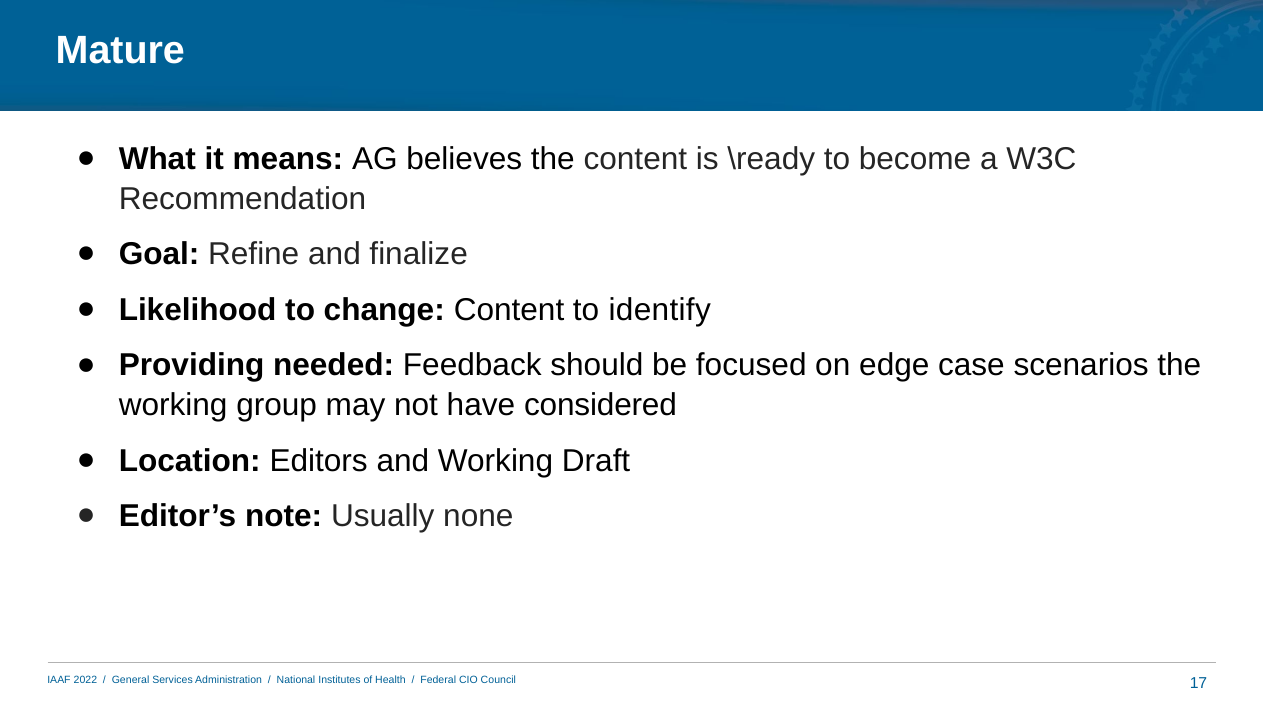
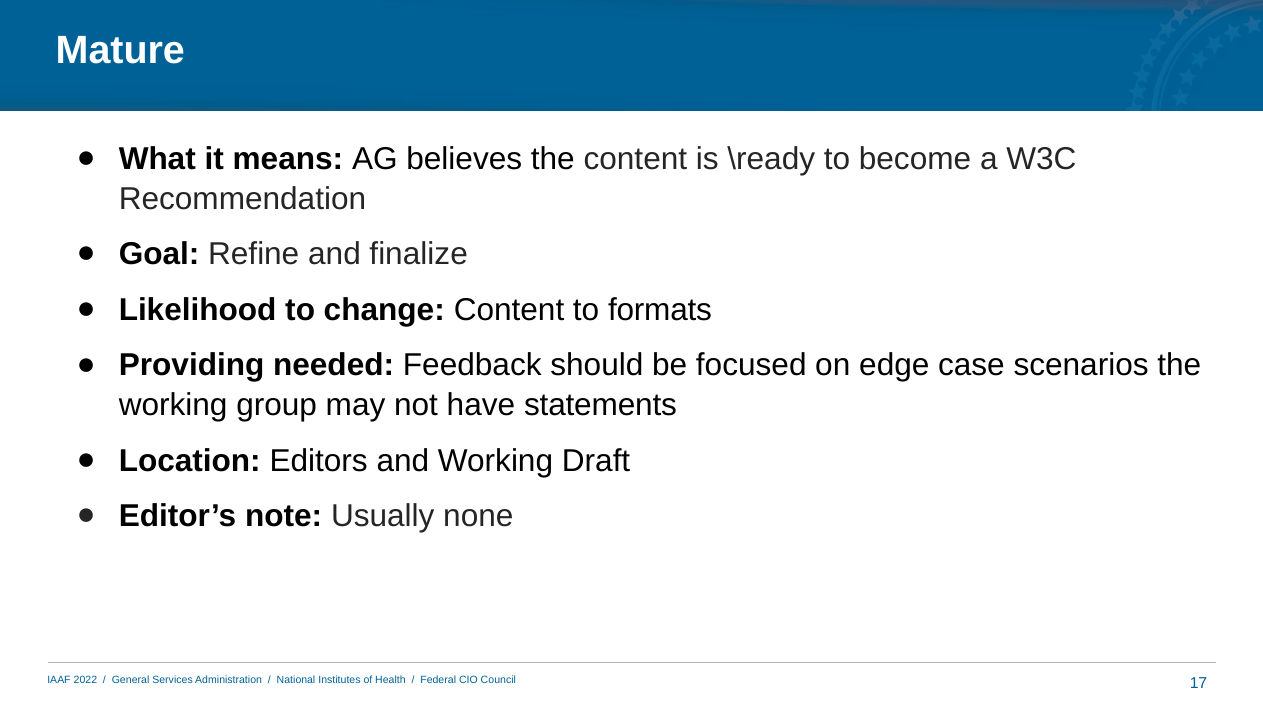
identify: identify -> formats
considered: considered -> statements
